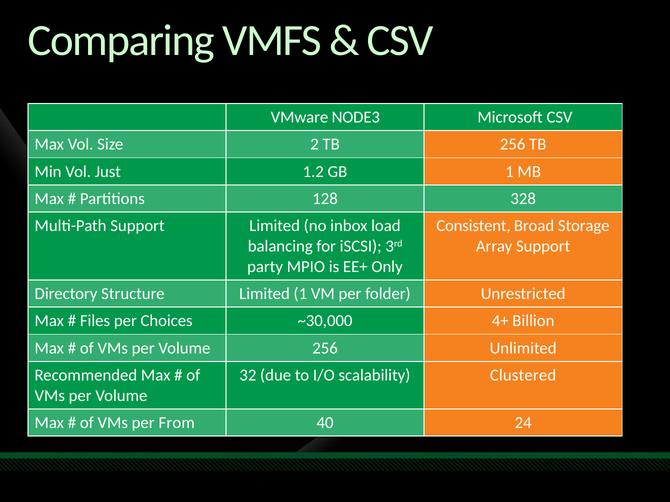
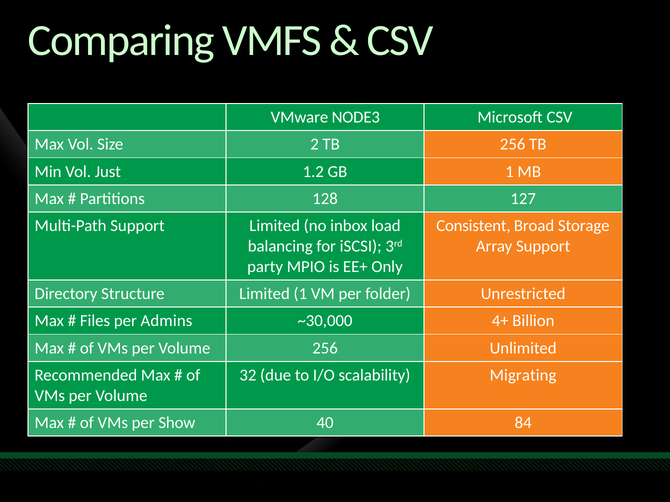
328: 328 -> 127
Choices: Choices -> Admins
Clustered: Clustered -> Migrating
From: From -> Show
24: 24 -> 84
